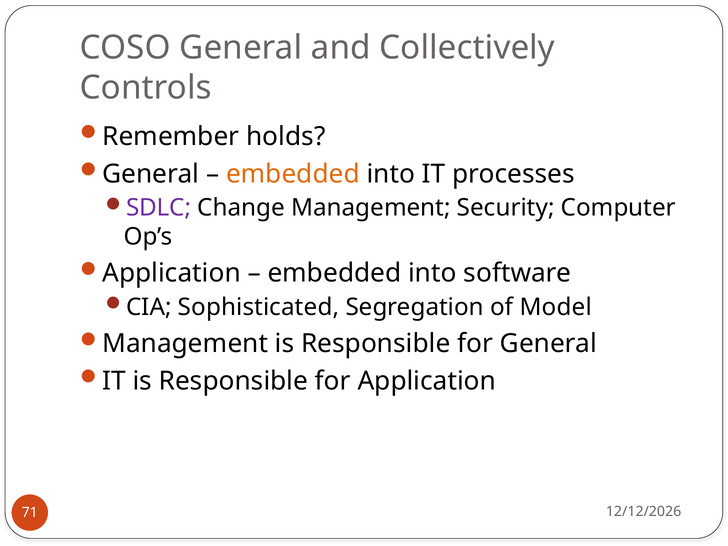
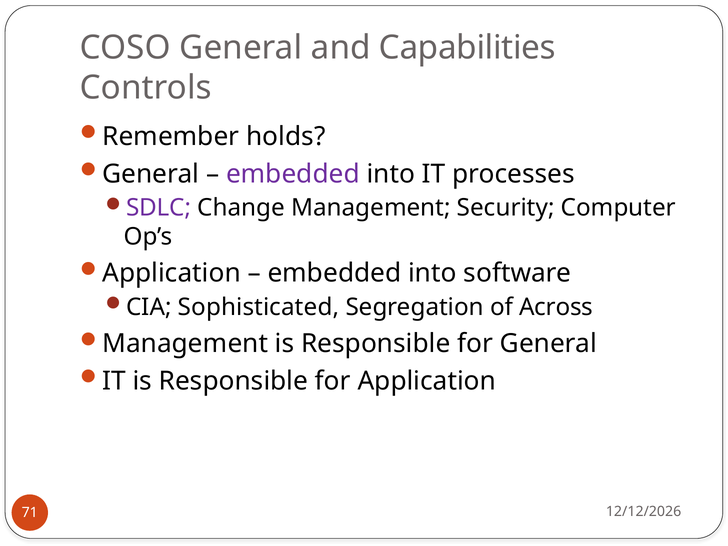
Collectively: Collectively -> Capabilities
embedded at (293, 174) colour: orange -> purple
Model: Model -> Across
